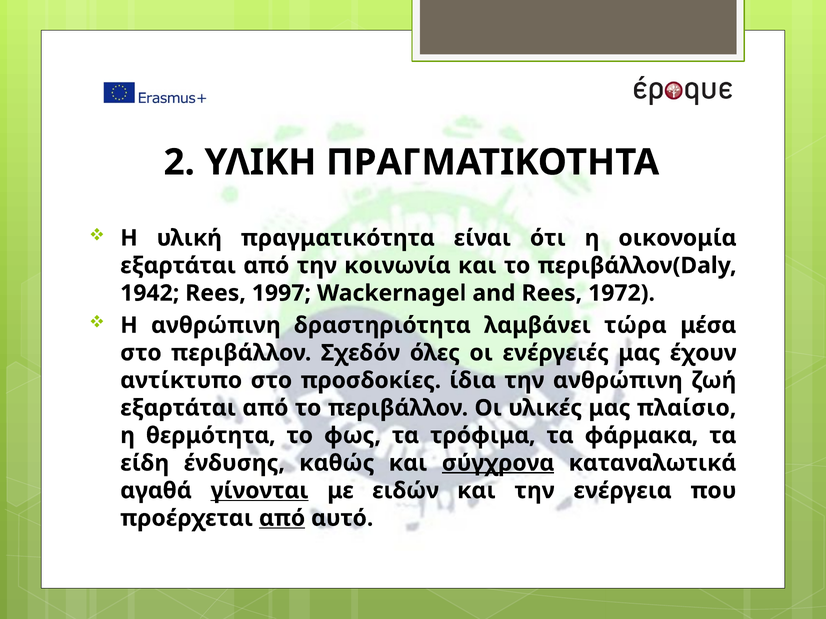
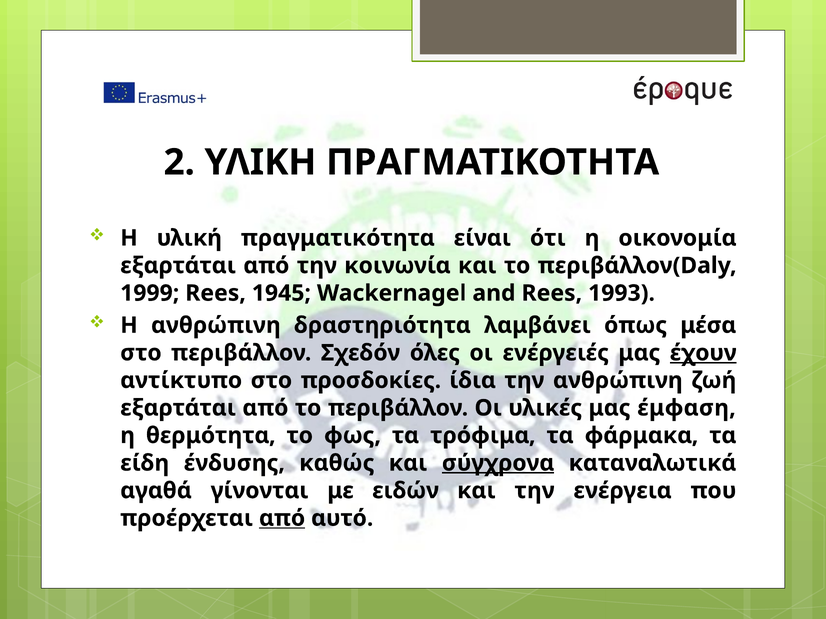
1942: 1942 -> 1999
1997: 1997 -> 1945
1972: 1972 -> 1993
τώρα: τώρα -> όπως
έχουν underline: none -> present
πλαίσιο: πλαίσιο -> έμφαση
γίνονται underline: present -> none
